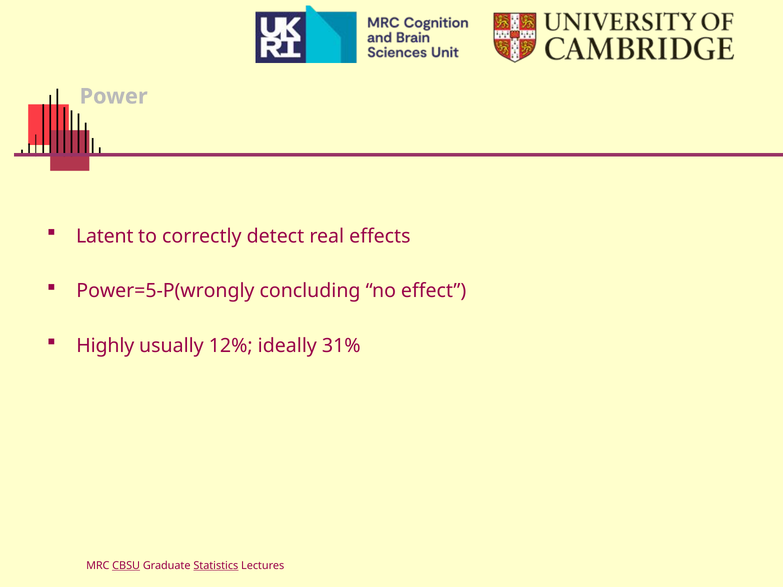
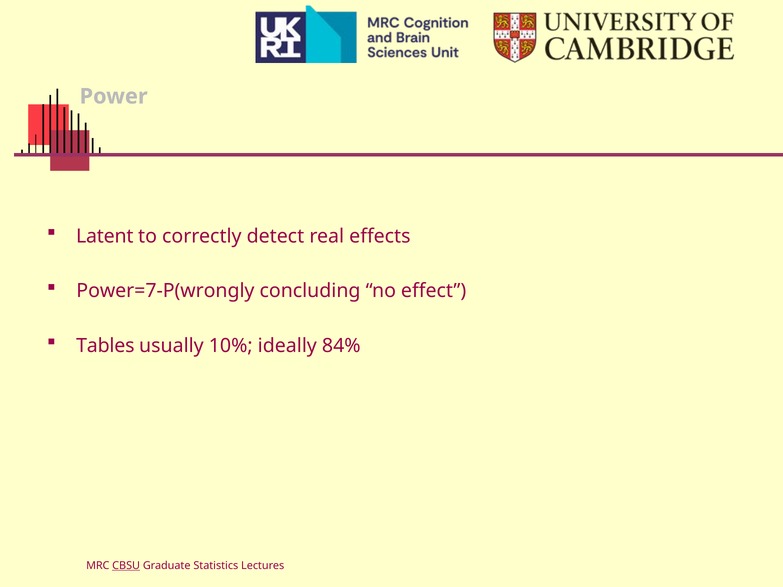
Power=5-P(wrongly: Power=5-P(wrongly -> Power=7-P(wrongly
Highly: Highly -> Tables
12%: 12% -> 10%
31%: 31% -> 84%
Statistics underline: present -> none
